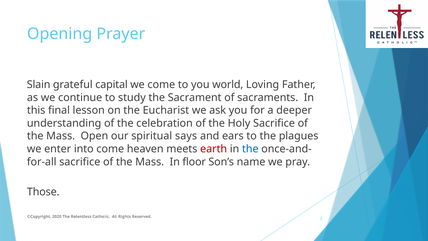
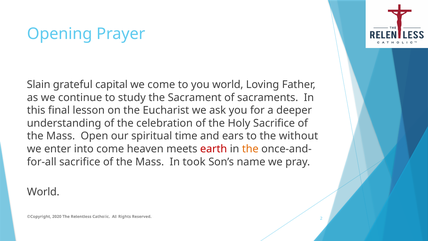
says: says -> time
plagues: plagues -> without
the at (250, 149) colour: blue -> orange
floor: floor -> took
Those at (43, 192): Those -> World
